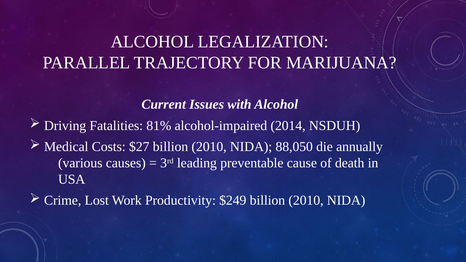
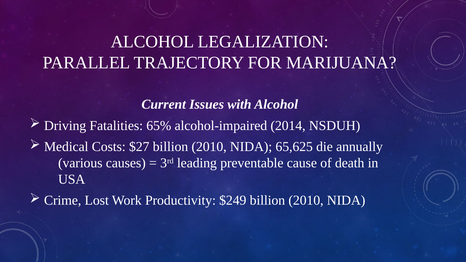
81%: 81% -> 65%
88,050: 88,050 -> 65,625
